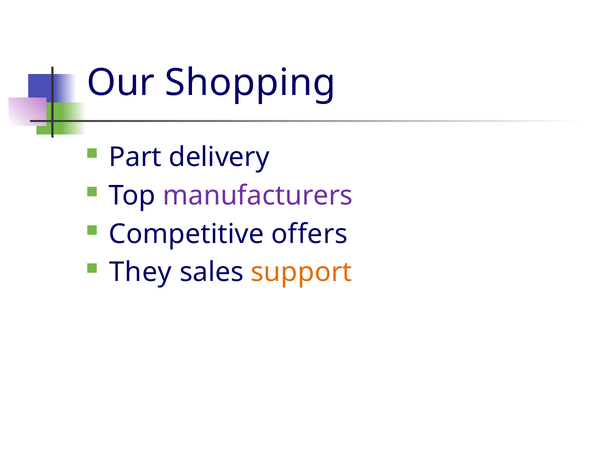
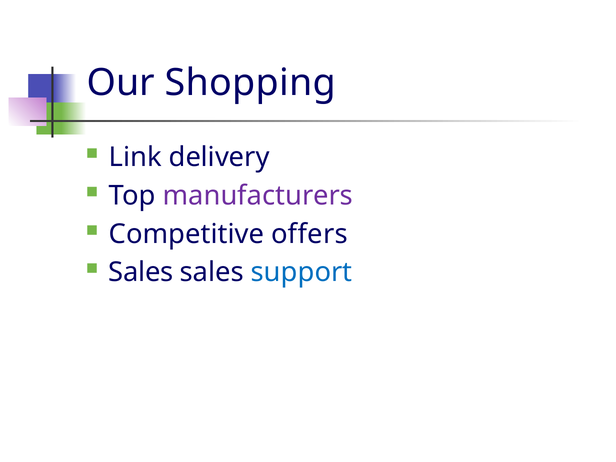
Part: Part -> Link
They at (141, 272): They -> Sales
support colour: orange -> blue
